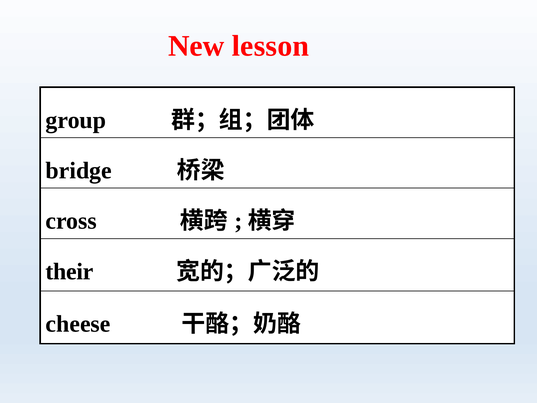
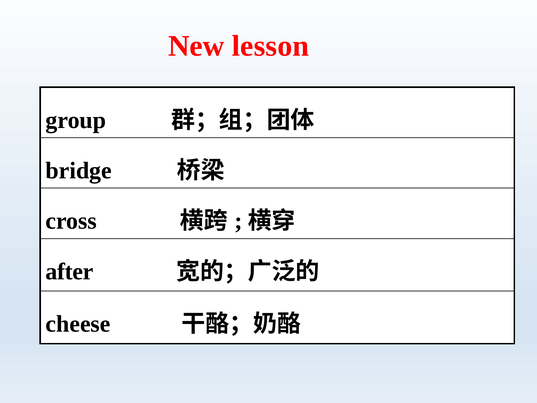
their: their -> after
